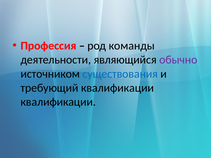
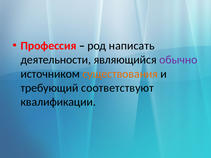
команды: команды -> написать
существования colour: blue -> orange
требующий квалификации: квалификации -> соответствуют
